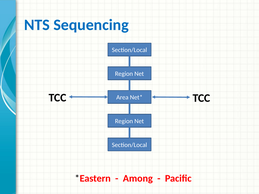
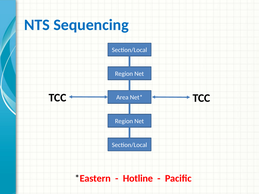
Among: Among -> Hotline
